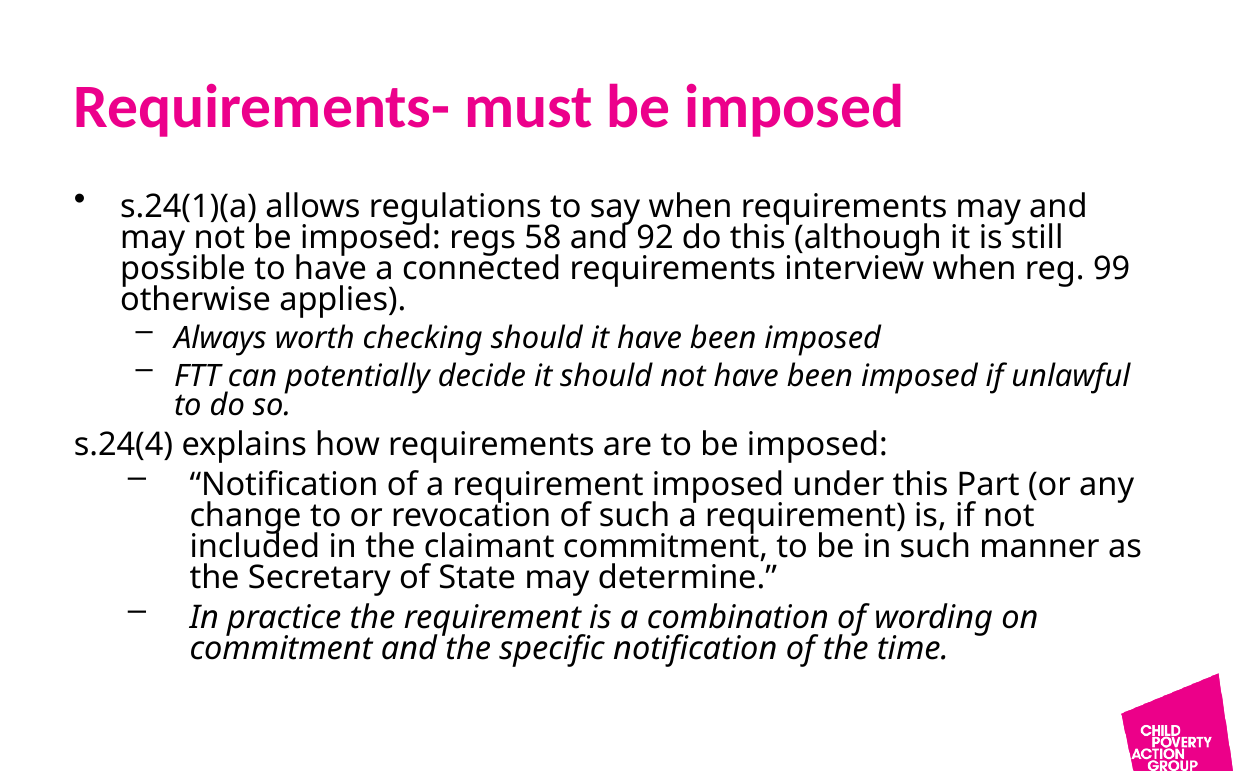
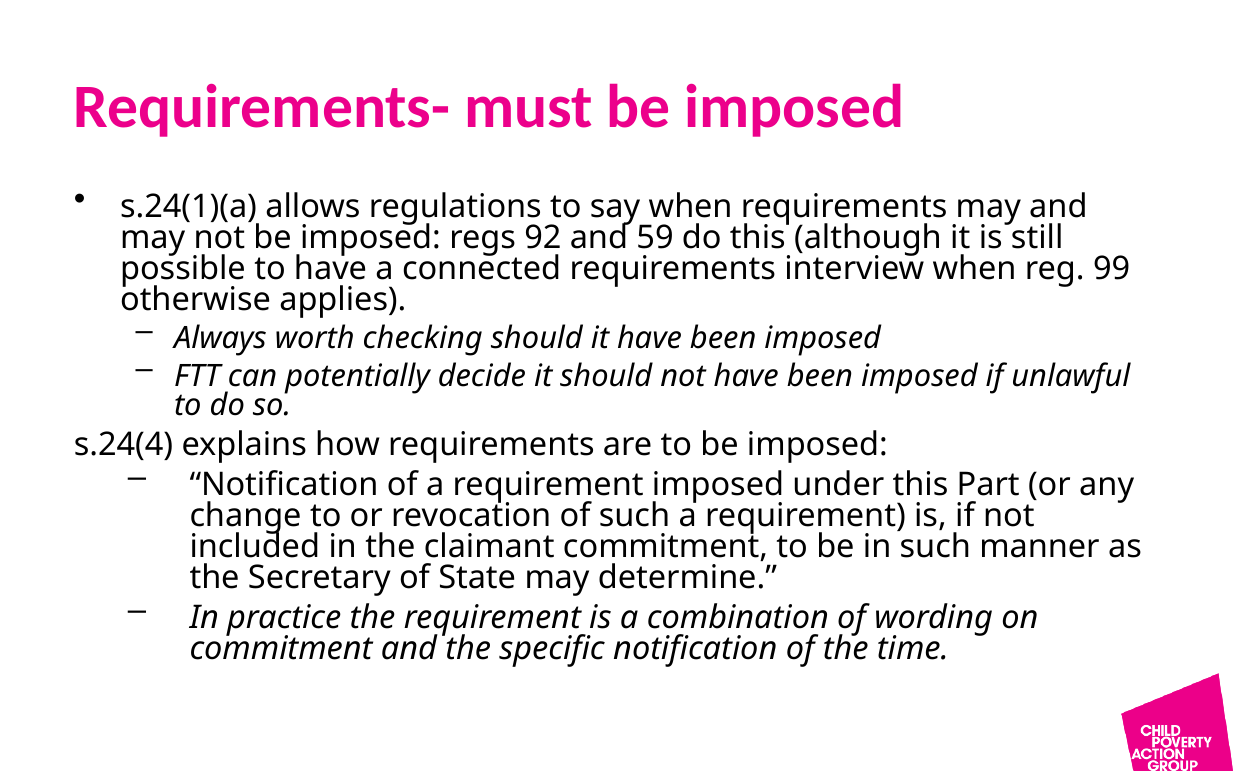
58: 58 -> 92
92: 92 -> 59
